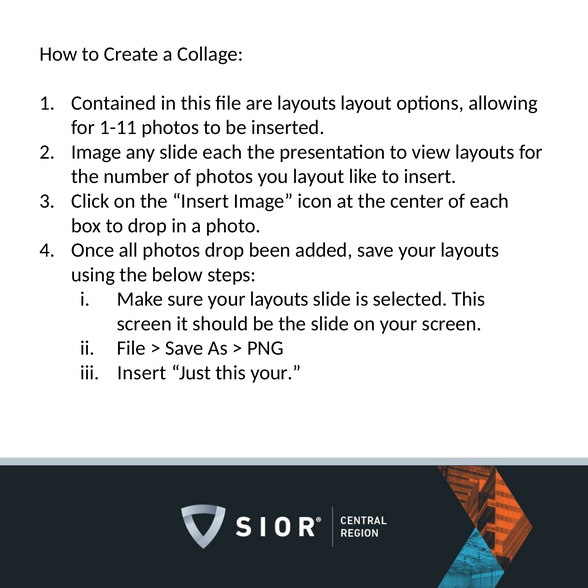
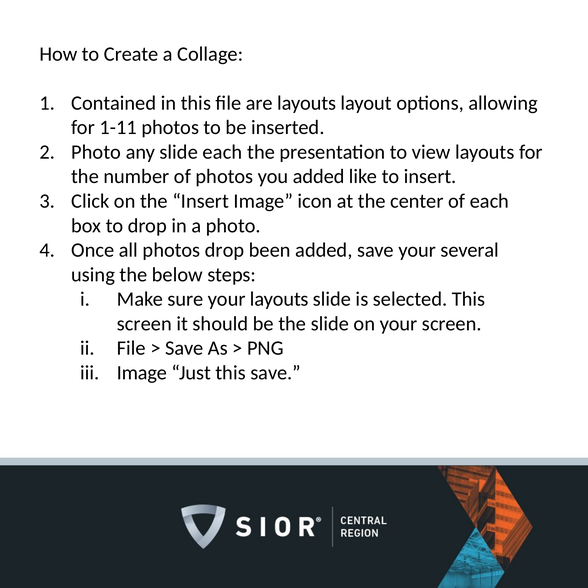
Image at (96, 152): Image -> Photo
you layout: layout -> added
save your layouts: layouts -> several
Insert at (142, 373): Insert -> Image
this your: your -> save
